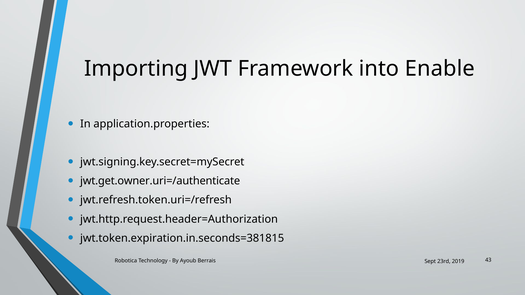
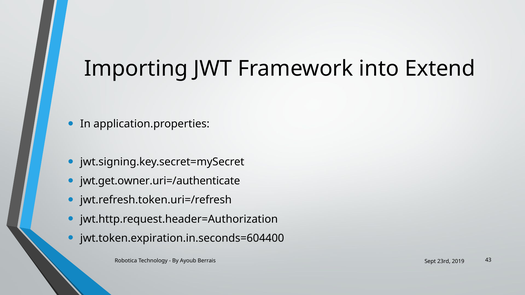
Enable: Enable -> Extend
jwt.token.expiration.in.seconds=381815: jwt.token.expiration.in.seconds=381815 -> jwt.token.expiration.in.seconds=604400
